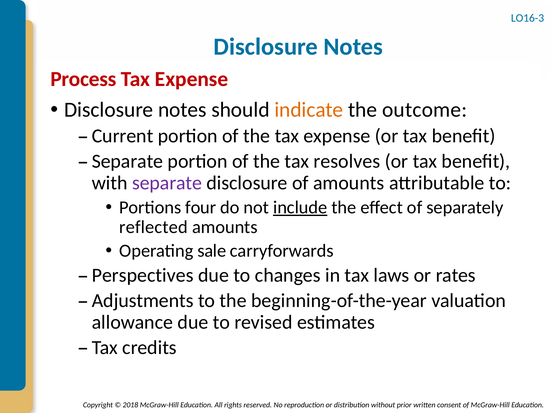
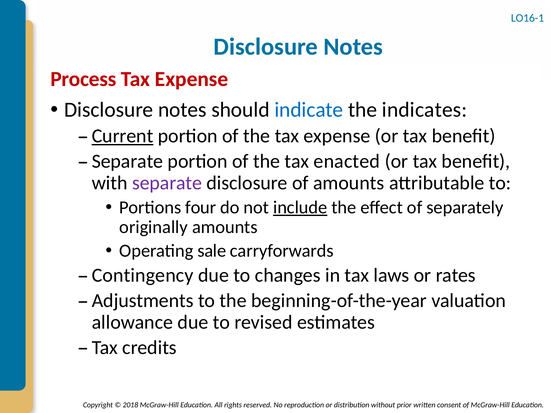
LO16-3: LO16-3 -> LO16-1
indicate colour: orange -> blue
outcome: outcome -> indicates
Current underline: none -> present
resolves: resolves -> enacted
reflected: reflected -> originally
Perspectives: Perspectives -> Contingency
